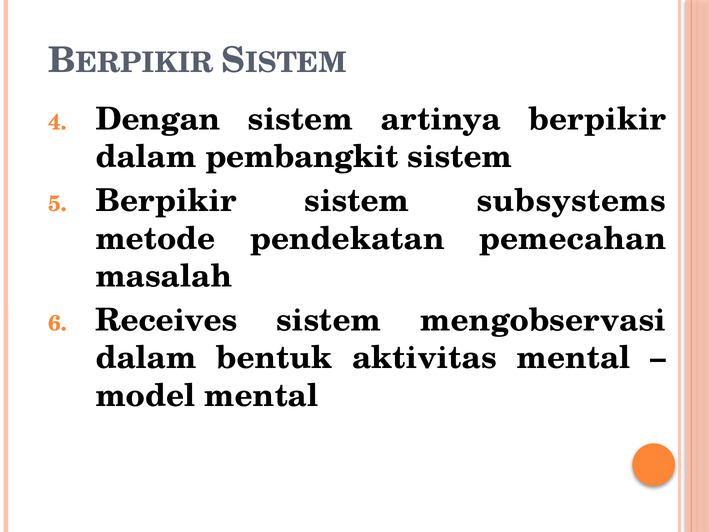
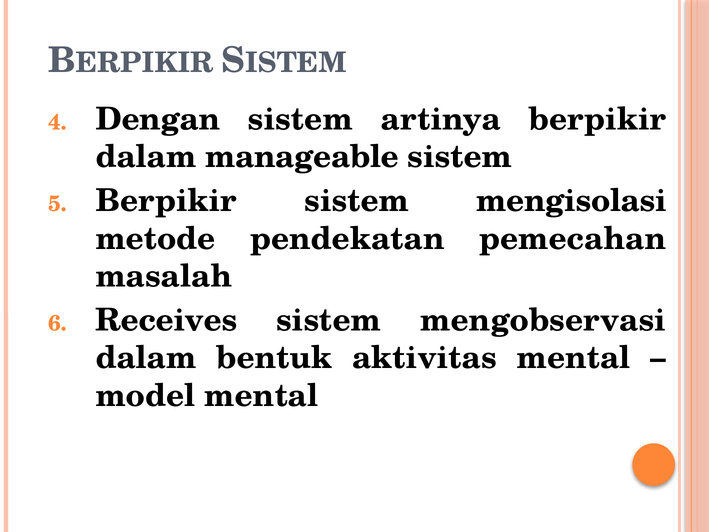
pembangkit: pembangkit -> manageable
subsystems: subsystems -> mengisolasi
